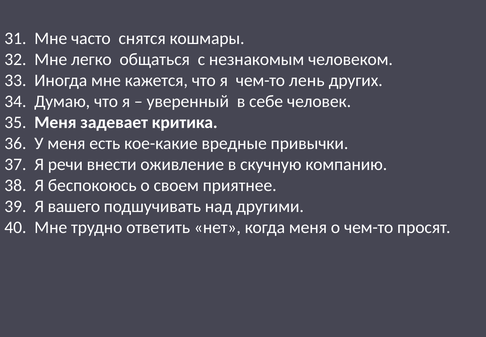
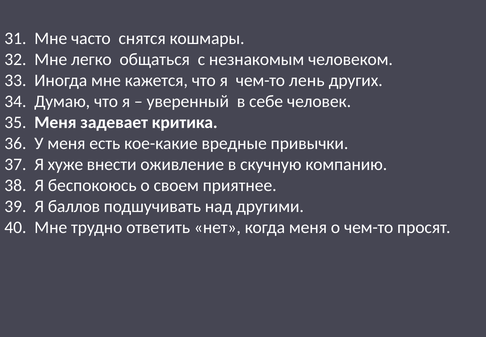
речи: речи -> хуже
вашего: вашего -> баллов
